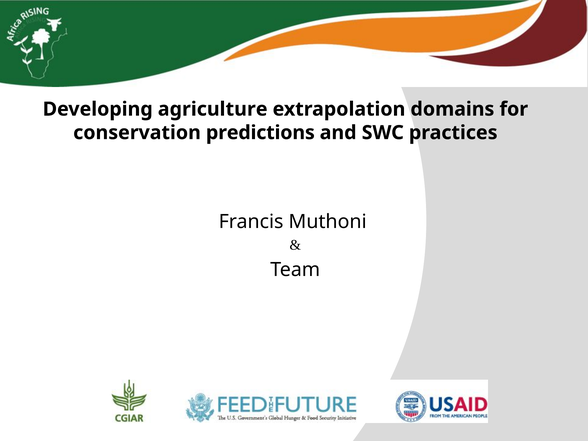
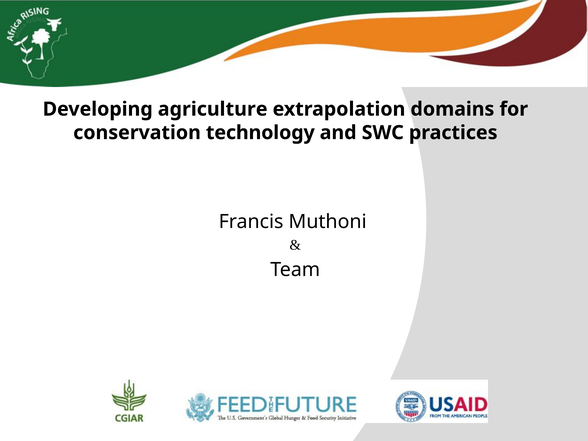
predictions: predictions -> technology
